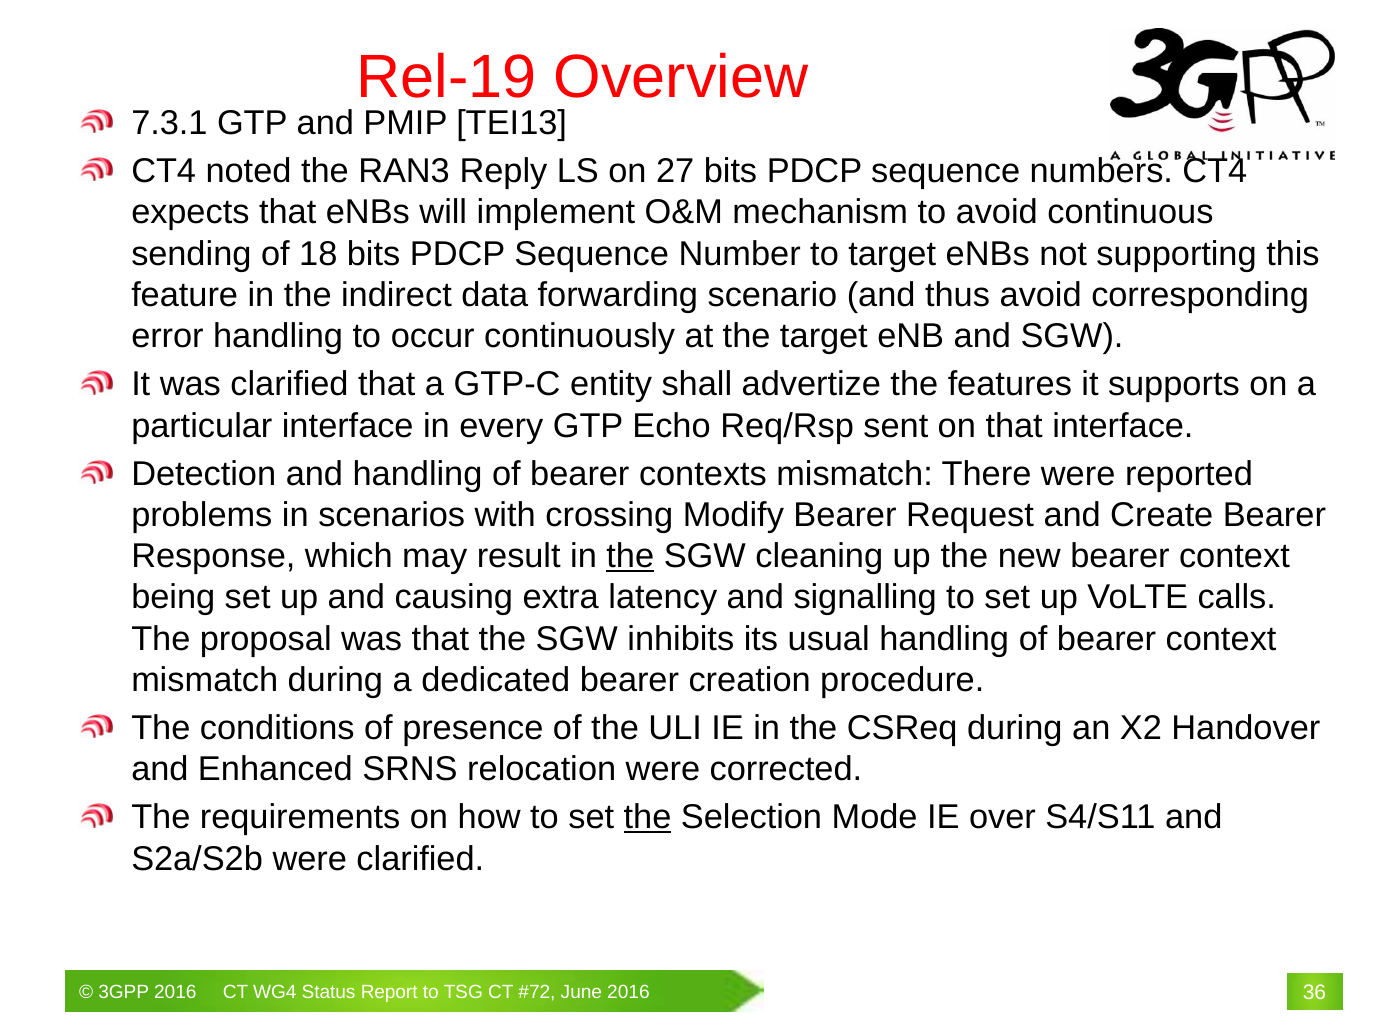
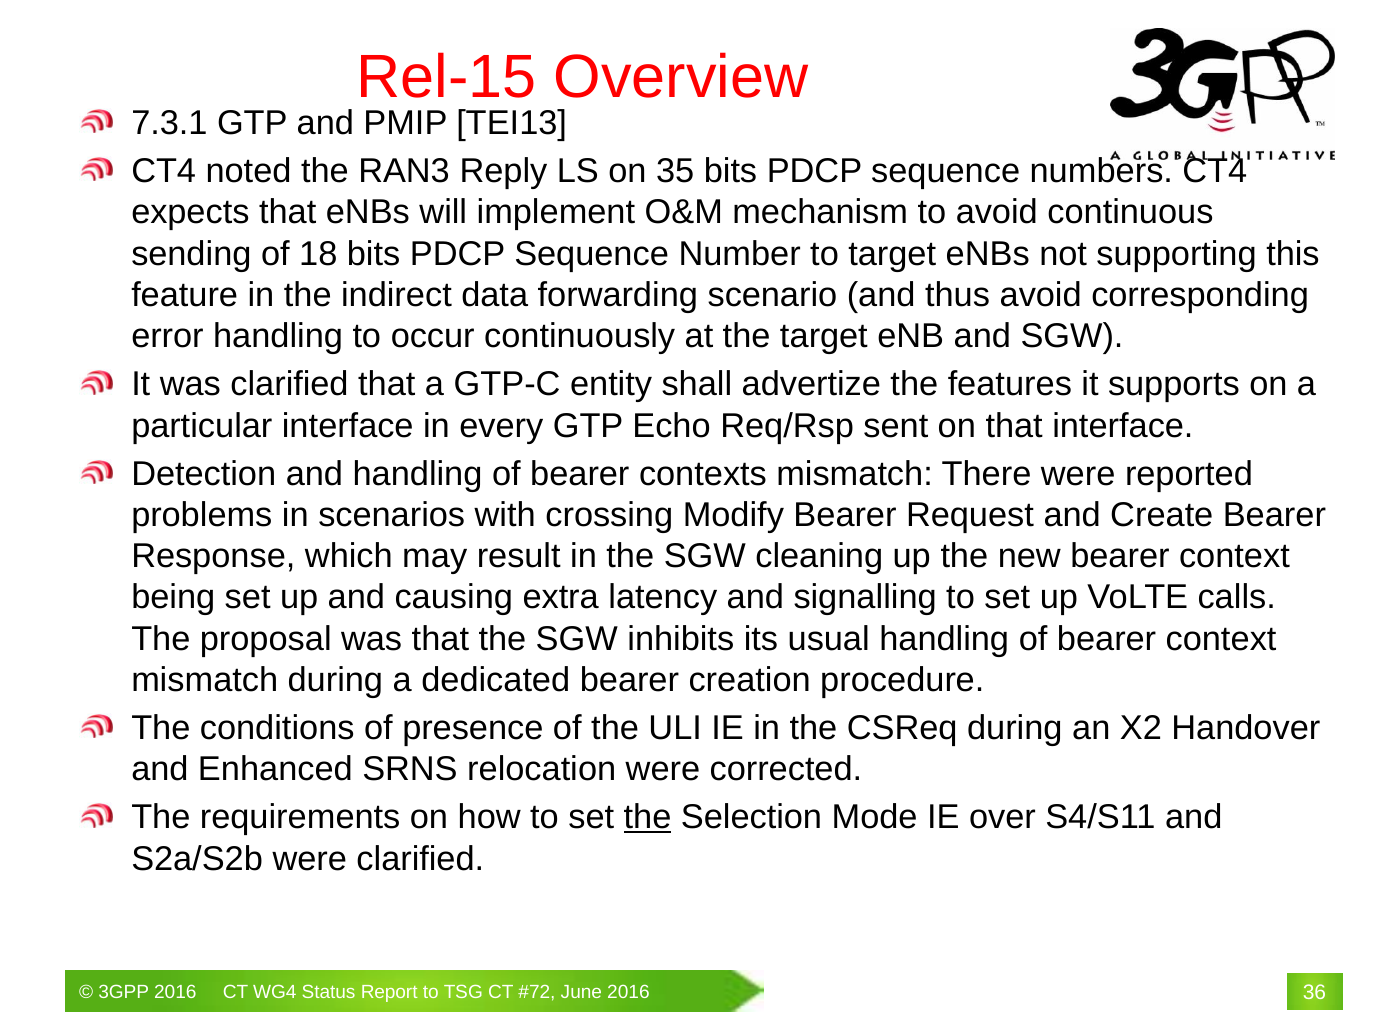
Rel-19: Rel-19 -> Rel-15
27: 27 -> 35
the at (630, 556) underline: present -> none
